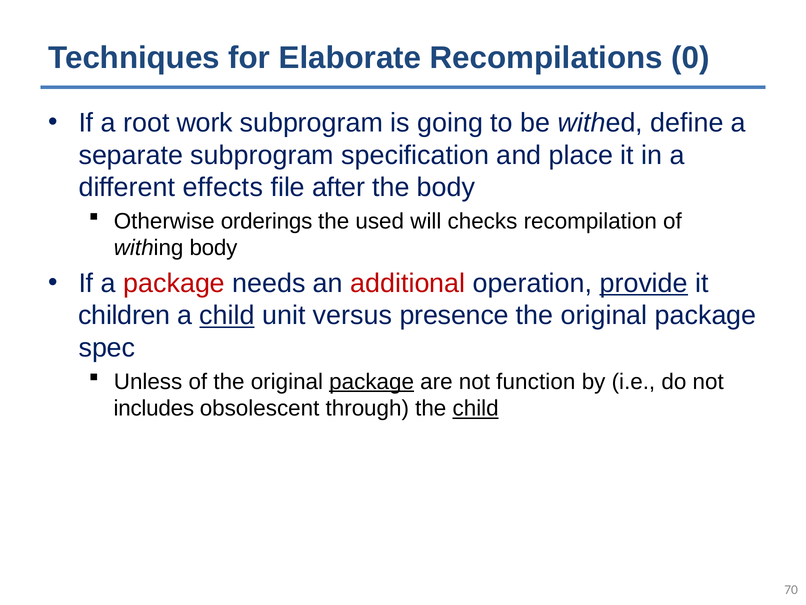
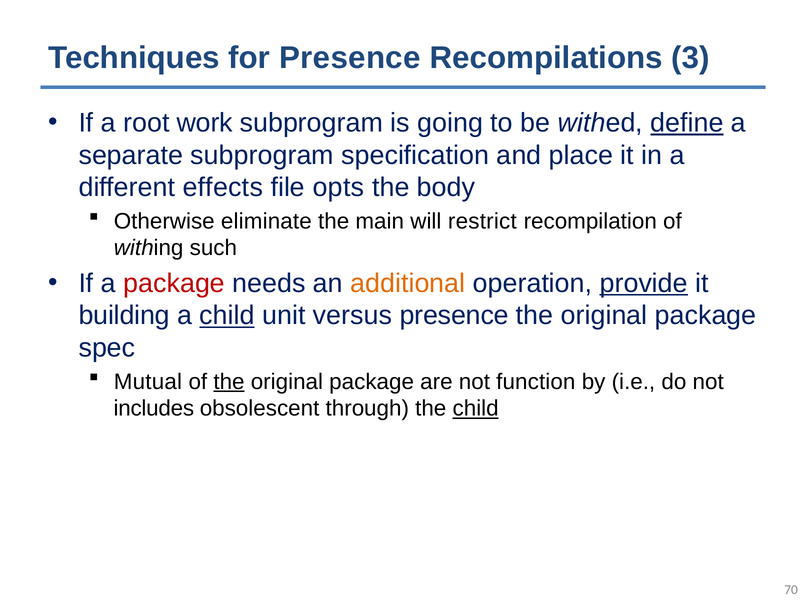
for Elaborate: Elaborate -> Presence
0: 0 -> 3
define underline: none -> present
after: after -> opts
orderings: orderings -> eliminate
used: used -> main
checks: checks -> restrict
withing body: body -> such
additional colour: red -> orange
children: children -> building
Unless: Unless -> Mutual
the at (229, 381) underline: none -> present
package at (372, 381) underline: present -> none
